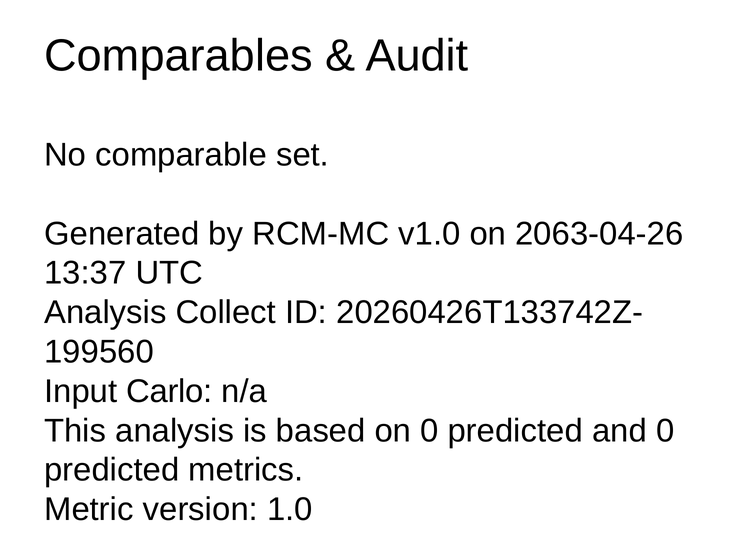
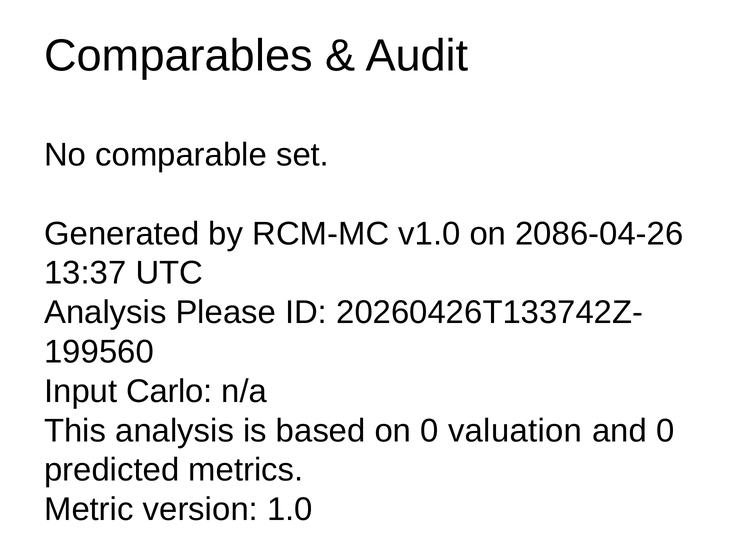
2063-04-26: 2063-04-26 -> 2086-04-26
Collect: Collect -> Please
on 0 predicted: predicted -> valuation
